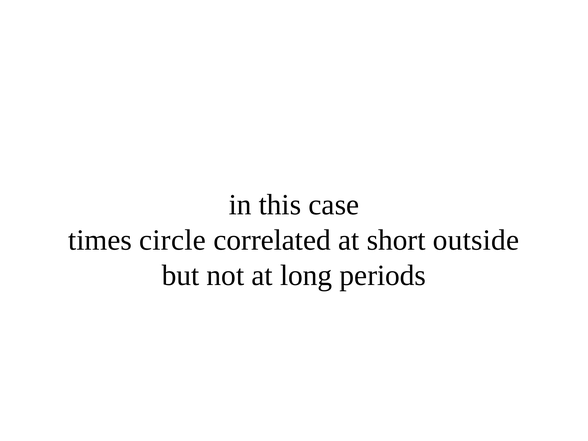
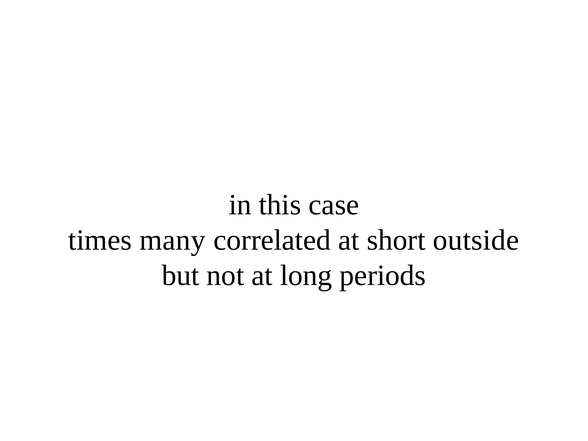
circle: circle -> many
